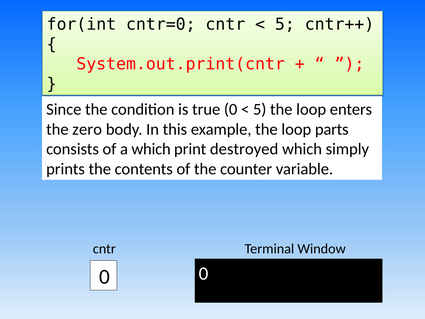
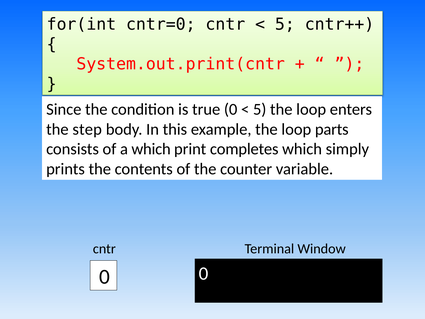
zero: zero -> step
destroyed: destroyed -> completes
